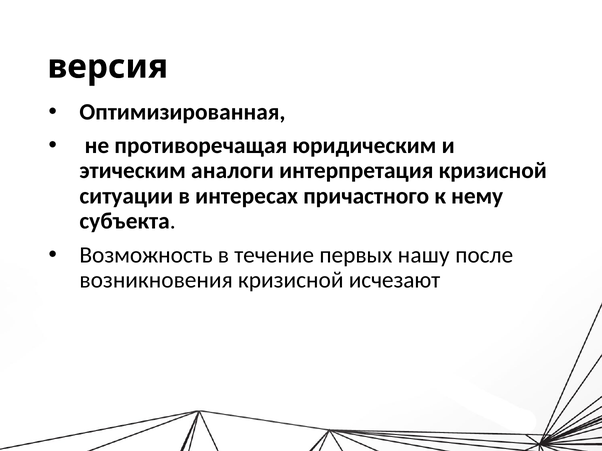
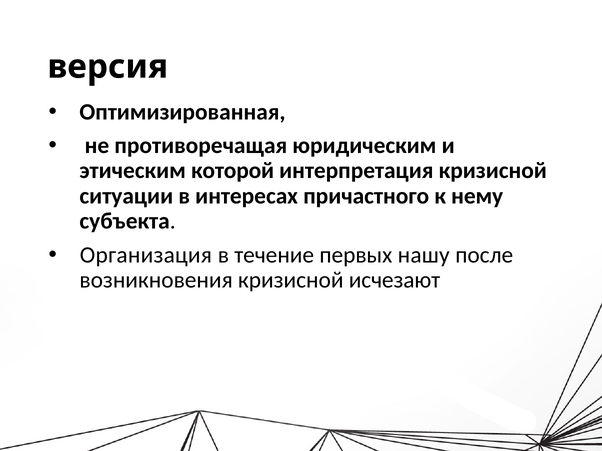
аналоги: аналоги -> которой
Возможность: Возможность -> Организация
